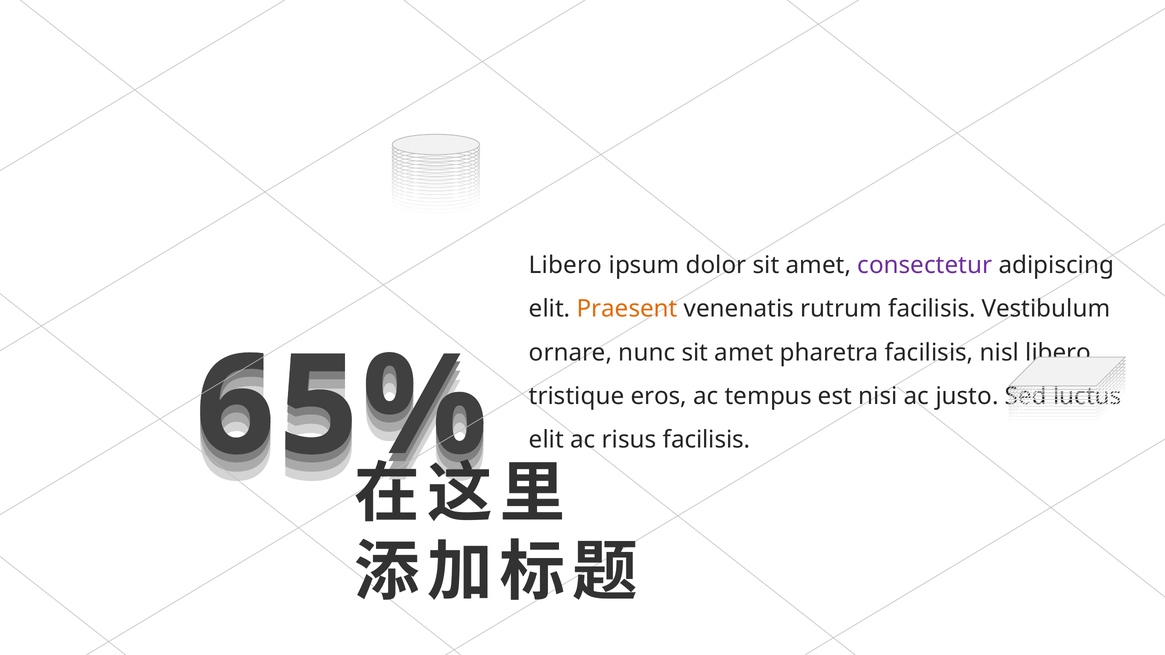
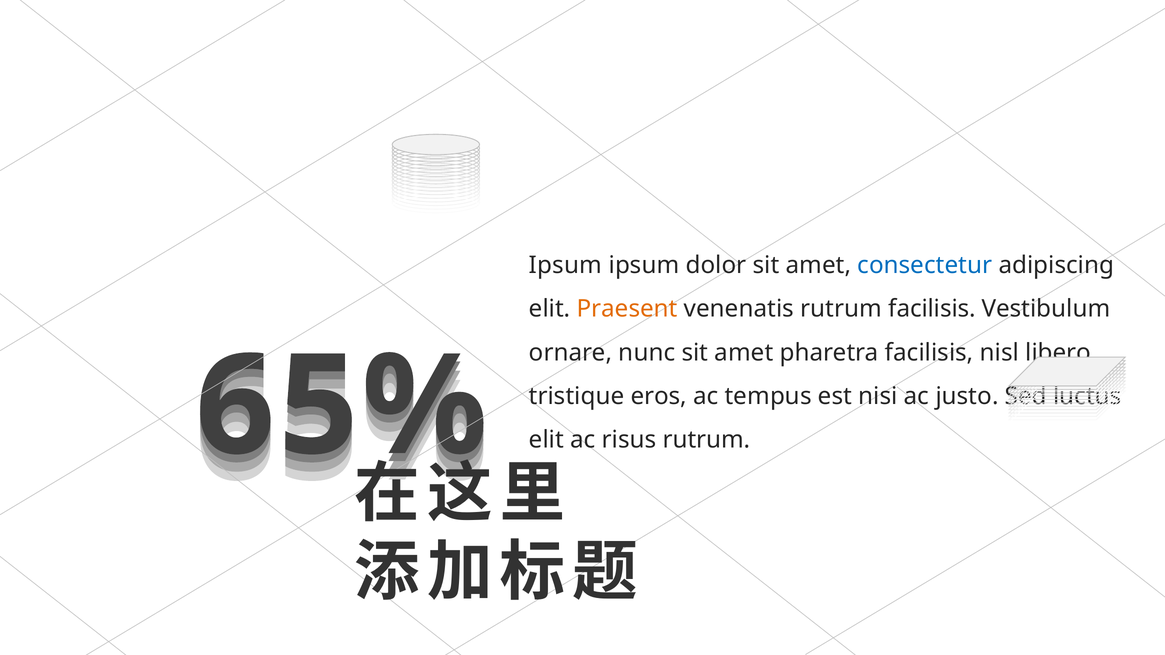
Libero at (566, 265): Libero -> Ipsum
consectetur colour: purple -> blue
risus facilisis: facilisis -> rutrum
